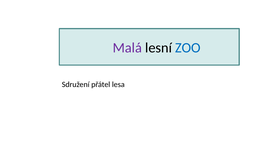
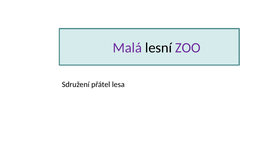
ZOO colour: blue -> purple
